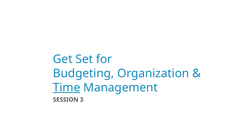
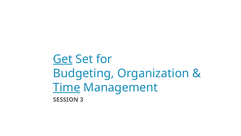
Get underline: none -> present
